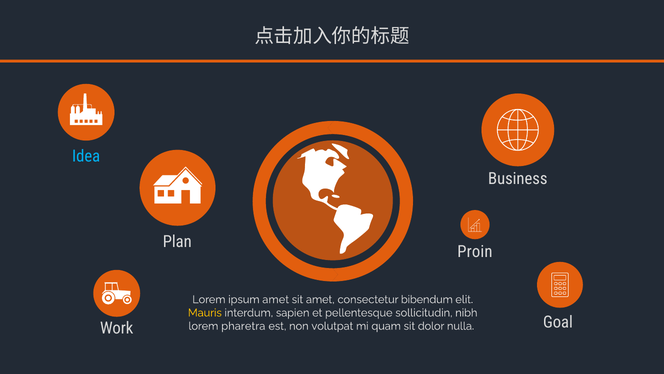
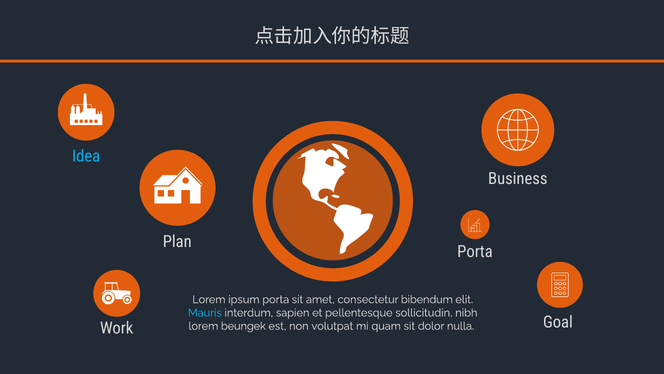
Proin at (475, 251): Proin -> Porta
ipsum amet: amet -> porta
Mauris colour: yellow -> light blue
pharetra: pharetra -> beungek
